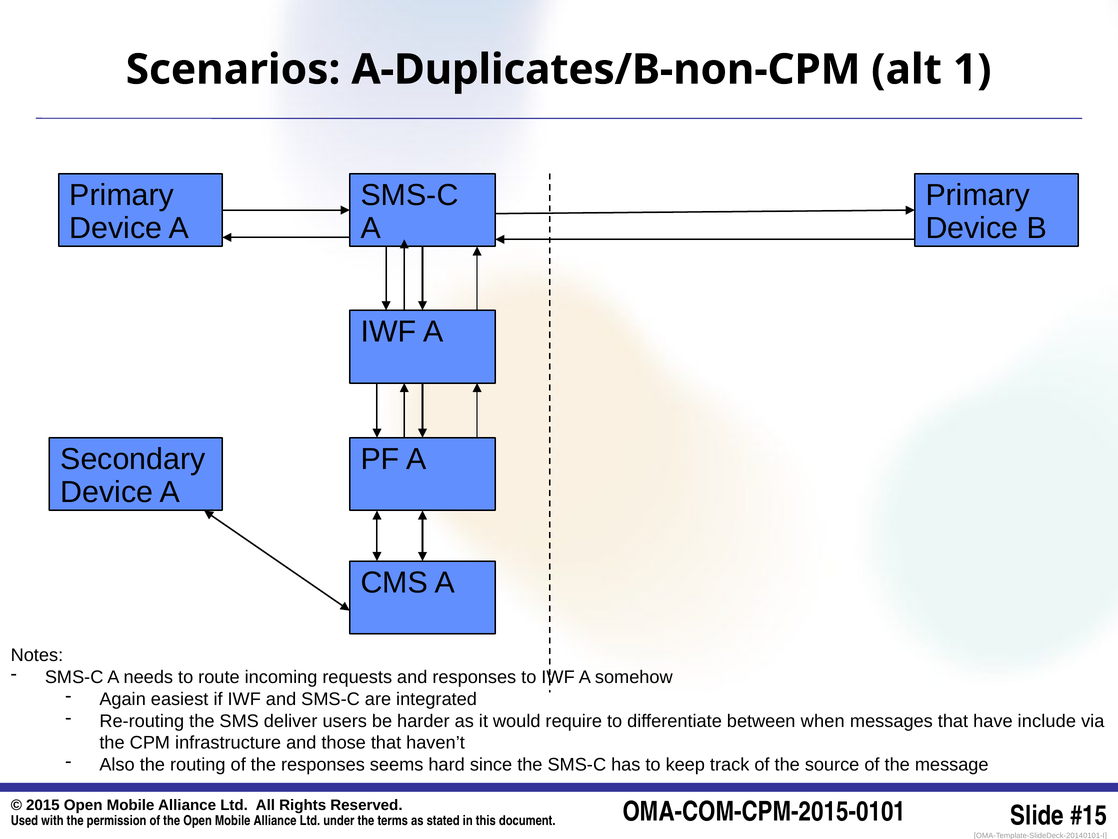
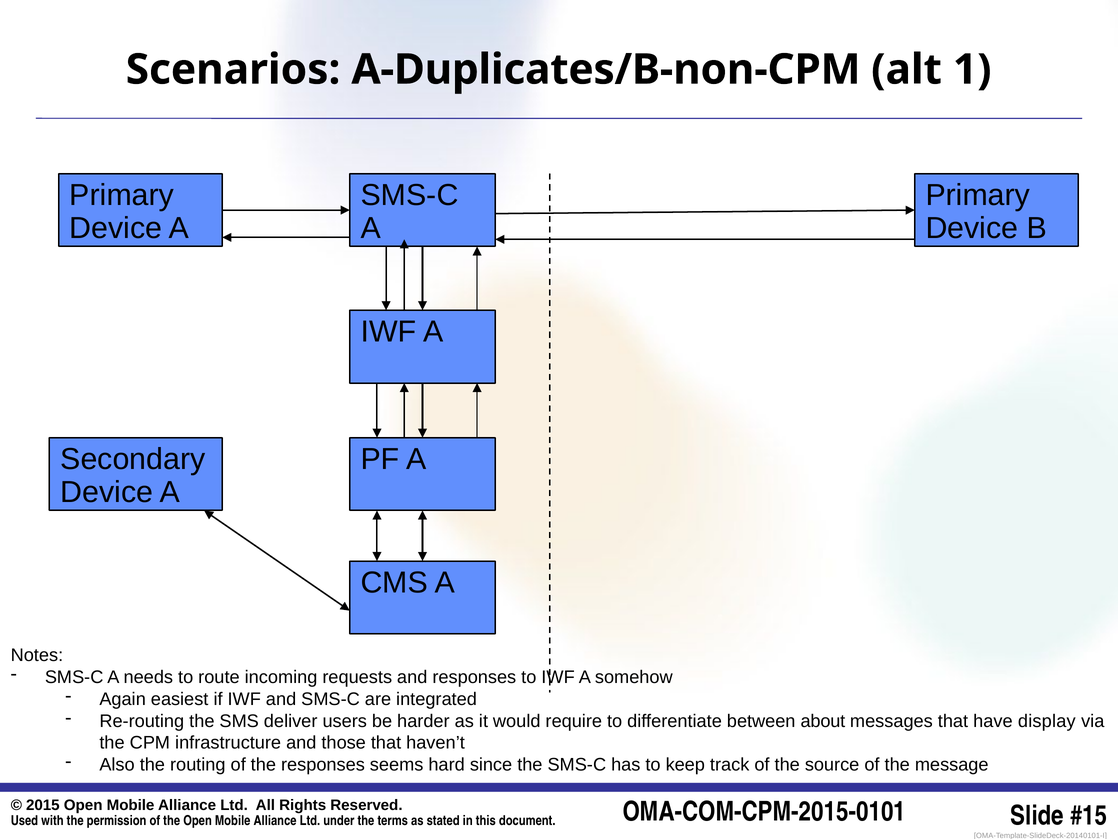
when: when -> about
include: include -> display
